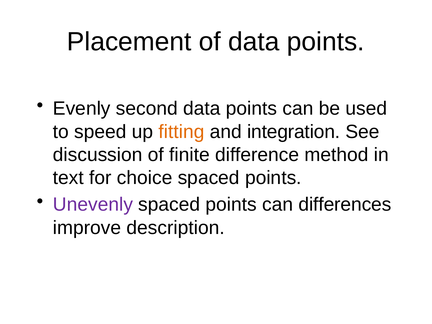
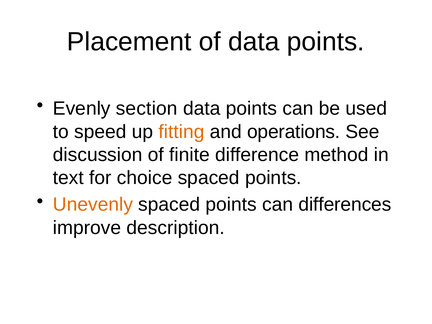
second: second -> section
integration: integration -> operations
Unevenly colour: purple -> orange
